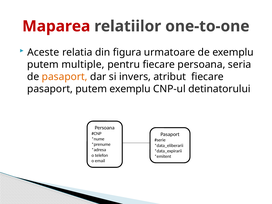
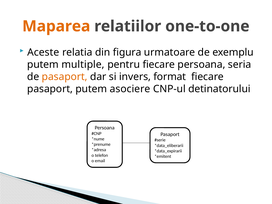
Maparea colour: red -> orange
atribut: atribut -> format
putem exemplu: exemplu -> asociere
